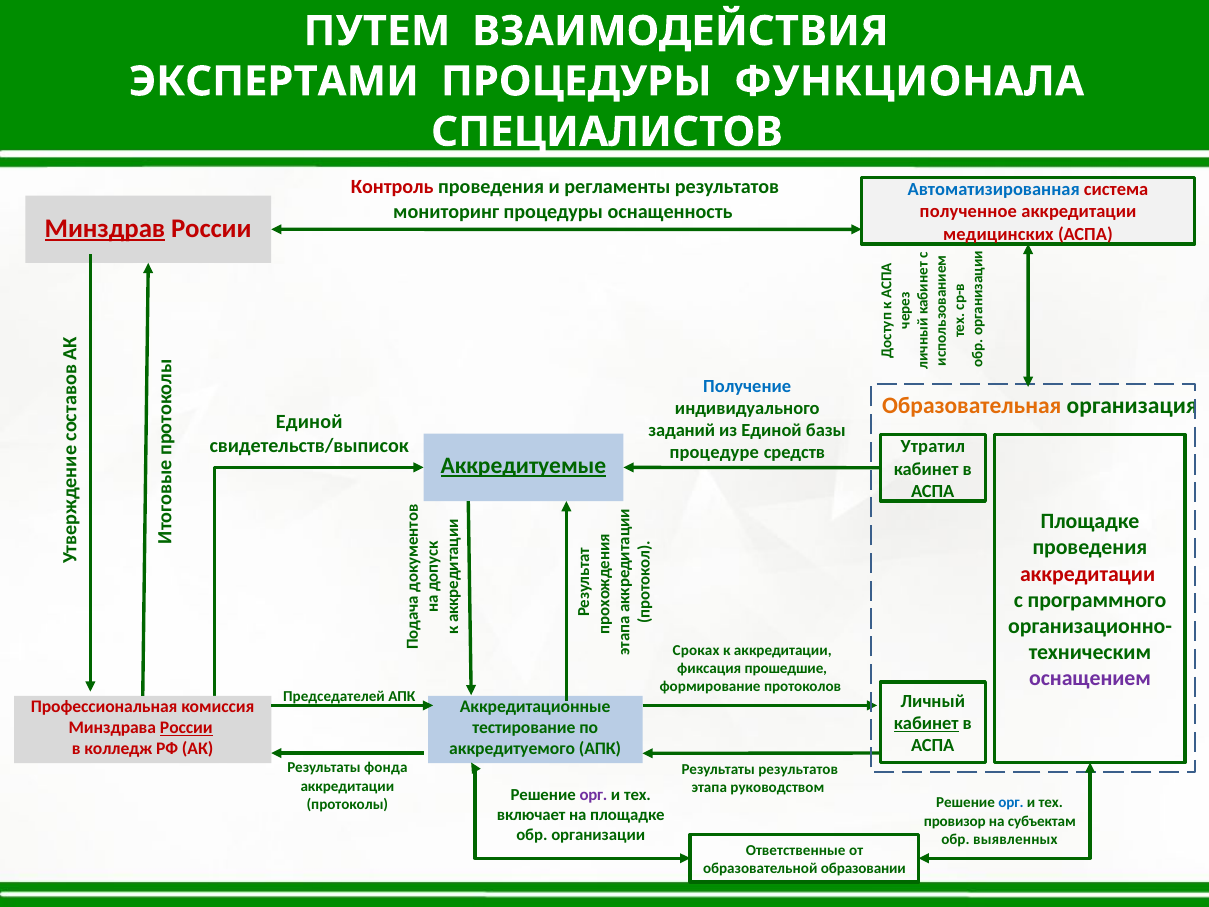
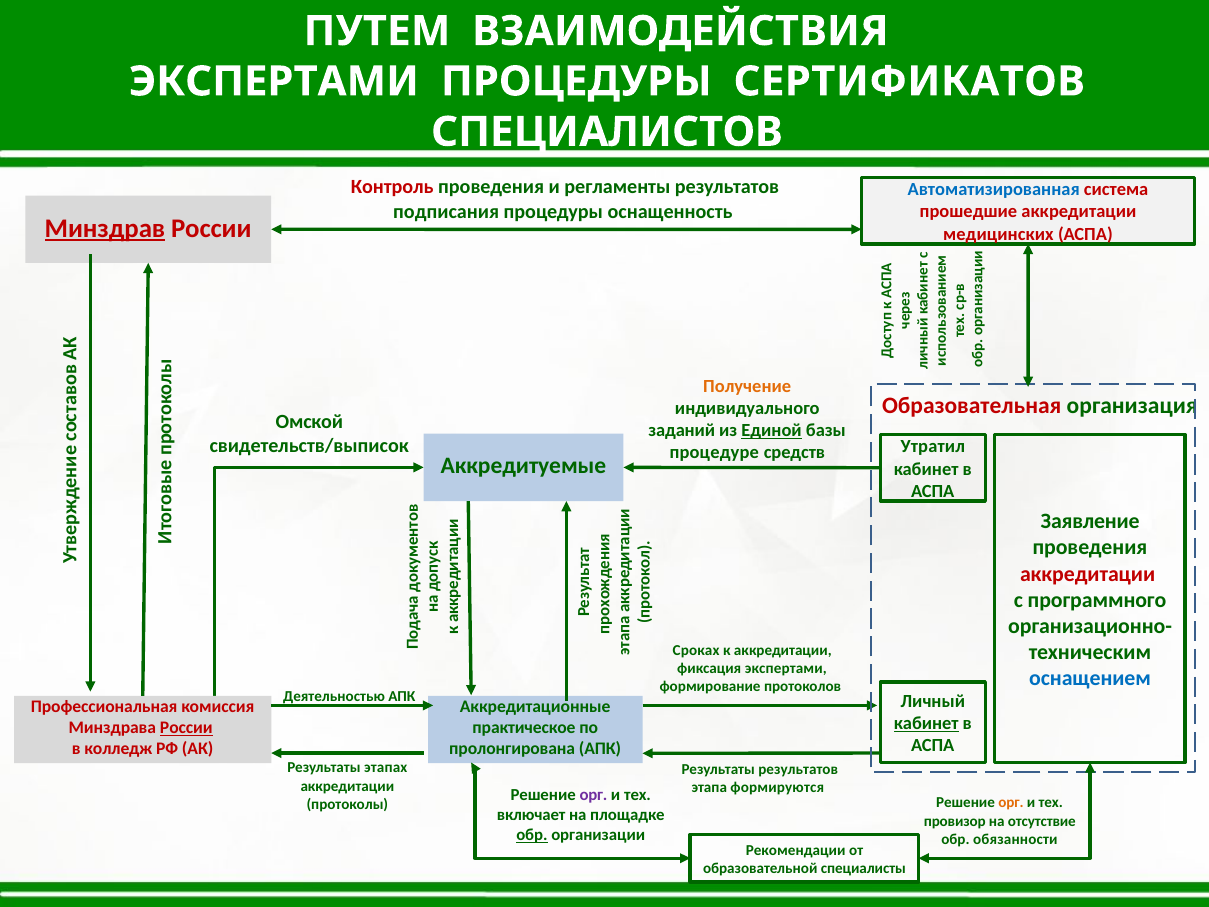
ФУНКЦИОНАЛА: ФУНКЦИОНАЛА -> СЕРТИФИКАТОВ
мониторинг: мониторинг -> подписания
полученное: полученное -> прошедшие
Получение colour: blue -> orange
Образовательная colour: orange -> red
Единой at (309, 421): Единой -> Омской
Единой at (772, 430) underline: none -> present
Аккредитуемые underline: present -> none
Площадке at (1090, 521): Площадке -> Заявление
фиксация прошедшие: прошедшие -> экспертами
оснащением colour: purple -> blue
Председателей: Председателей -> Деятельностью
тестирование: тестирование -> практическое
аккредитуемого: аккредитуемого -> пролонгирована
фонда: фонда -> этапах
руководством: руководством -> формируются
орг at (1011, 803) colour: blue -> orange
субъектам: субъектам -> отсутствие
обр at (532, 835) underline: none -> present
выявленных: выявленных -> обязанности
Ответственные: Ответственные -> Рекомендации
образовании: образовании -> специалисты
